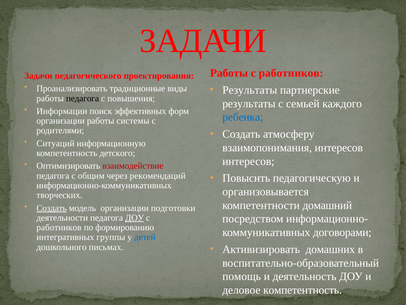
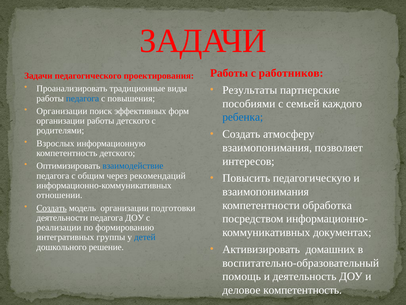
педагога at (83, 98) colour: black -> blue
результаты at (249, 103): результаты -> пособиями
Информации at (62, 111): Информации -> Организации
работы системы: системы -> детского
Ситуаций: Ситуаций -> Взрослых
взаимопонимания интересов: интересов -> позволяет
взаимодействие colour: red -> blue
организовывается at (266, 191): организовывается -> взаимопонимания
творческих: творческих -> отношении
домашний: домашний -> обработка
ДОУ at (135, 217) underline: present -> none
работников at (59, 227): работников -> реализации
договорами: договорами -> документах
письмах: письмах -> решение
